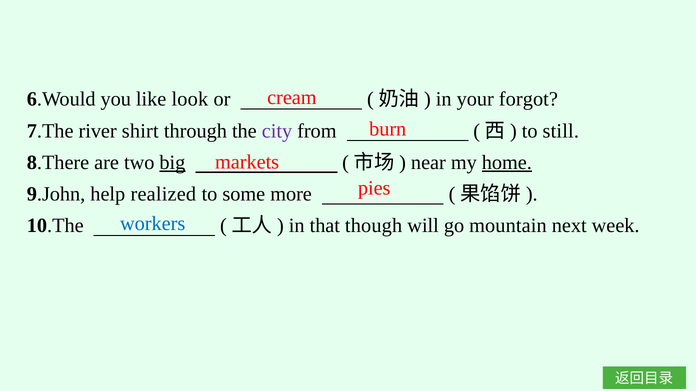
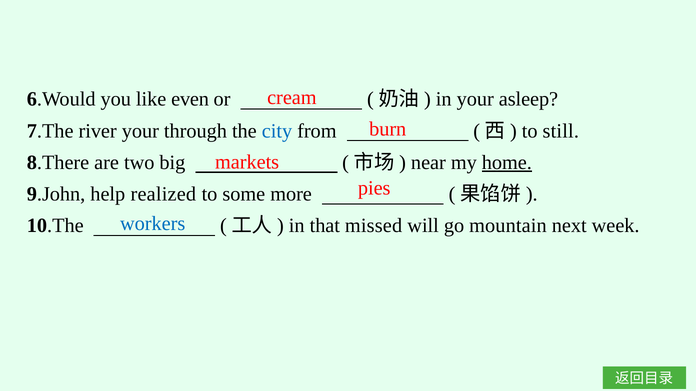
look: look -> even
forgot: forgot -> asleep
river shirt: shirt -> your
city colour: purple -> blue
big underline: present -> none
though: though -> missed
